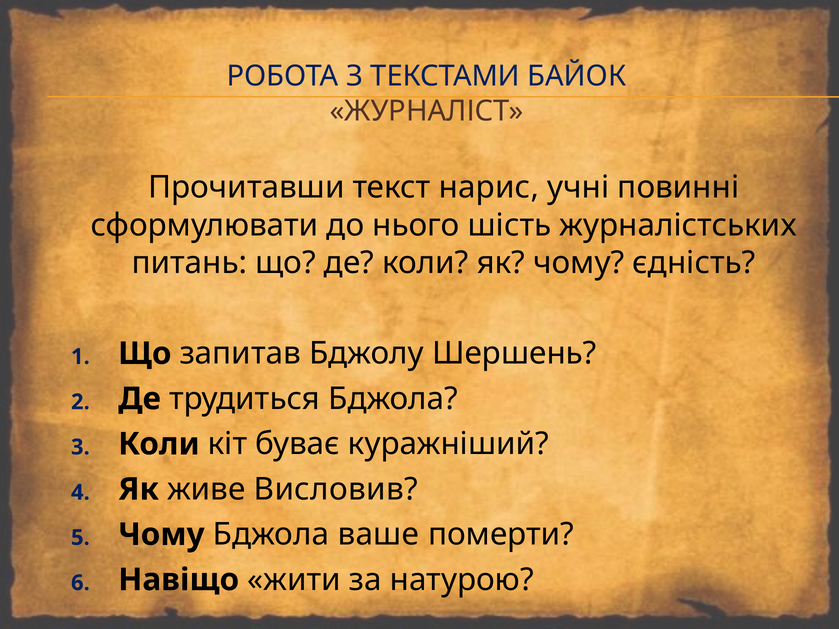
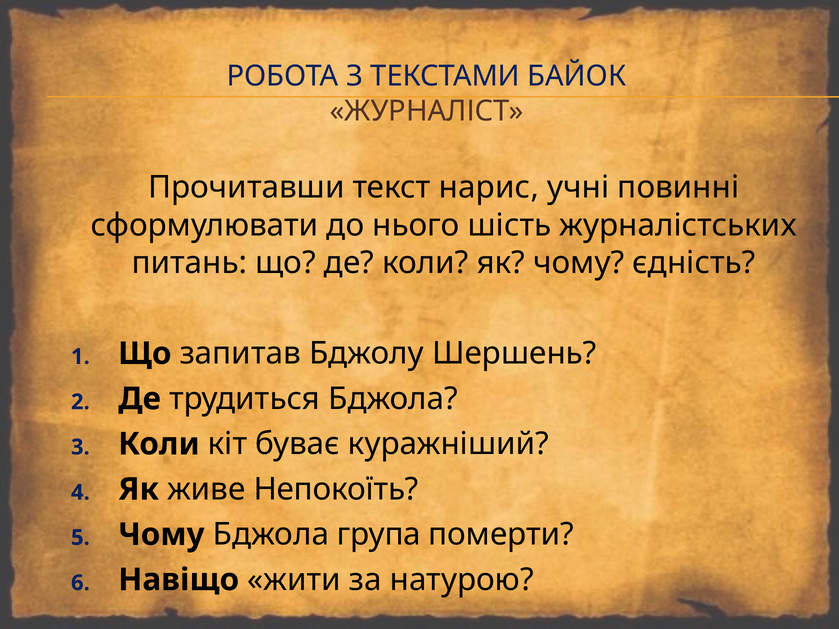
Висловив: Висловив -> Непокоїть
ваше: ваше -> група
